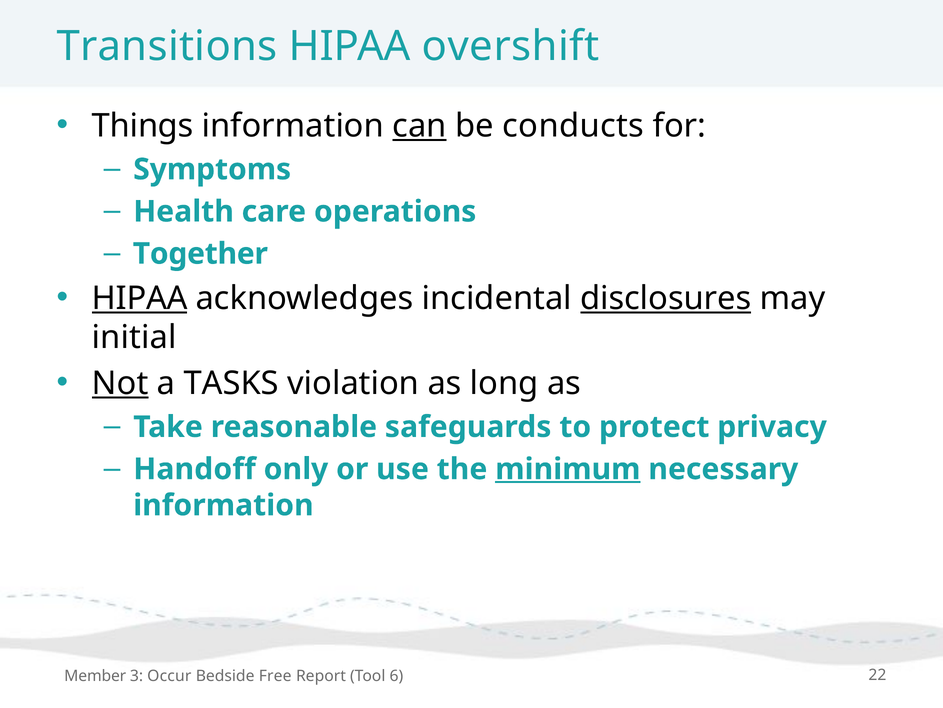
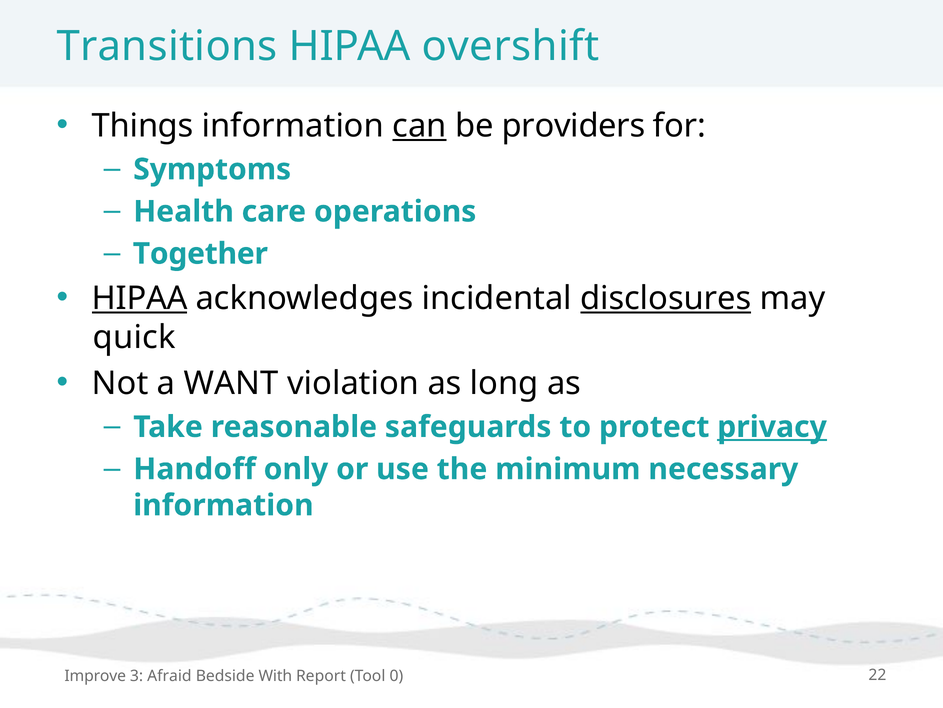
conducts: conducts -> providers
initial: initial -> quick
Not underline: present -> none
TASKS: TASKS -> WANT
privacy underline: none -> present
minimum underline: present -> none
Member: Member -> Improve
Occur: Occur -> Afraid
Free: Free -> With
6: 6 -> 0
